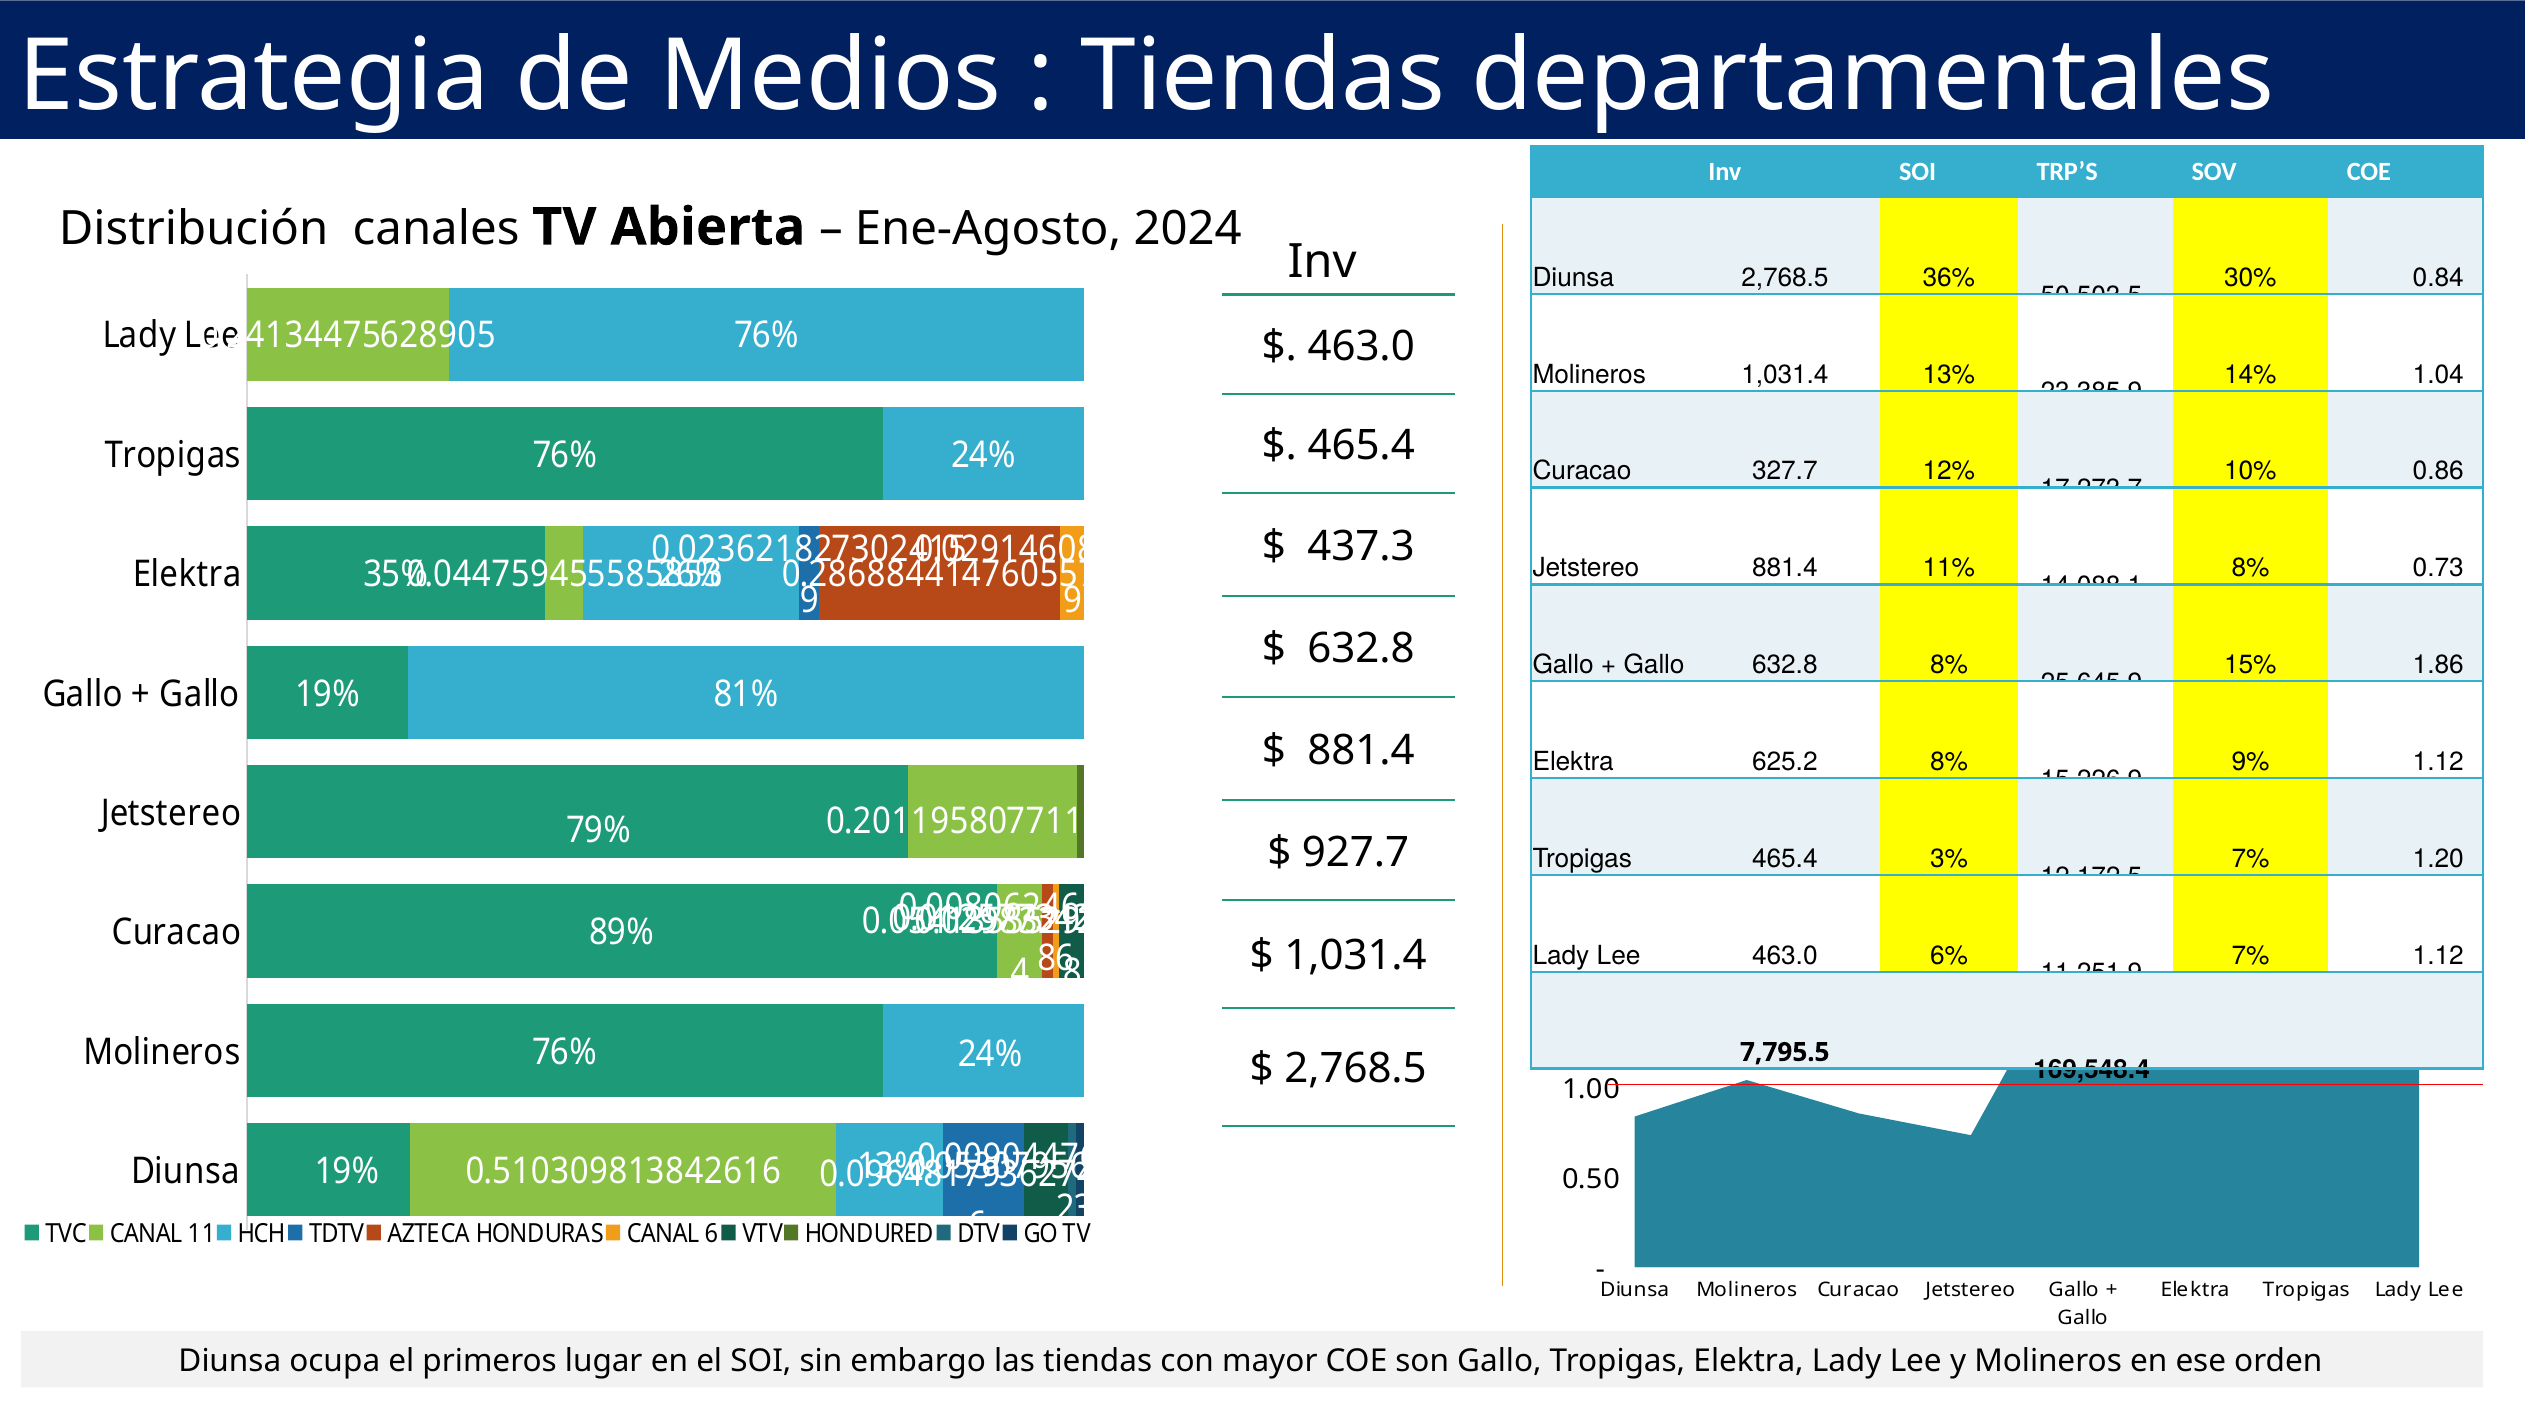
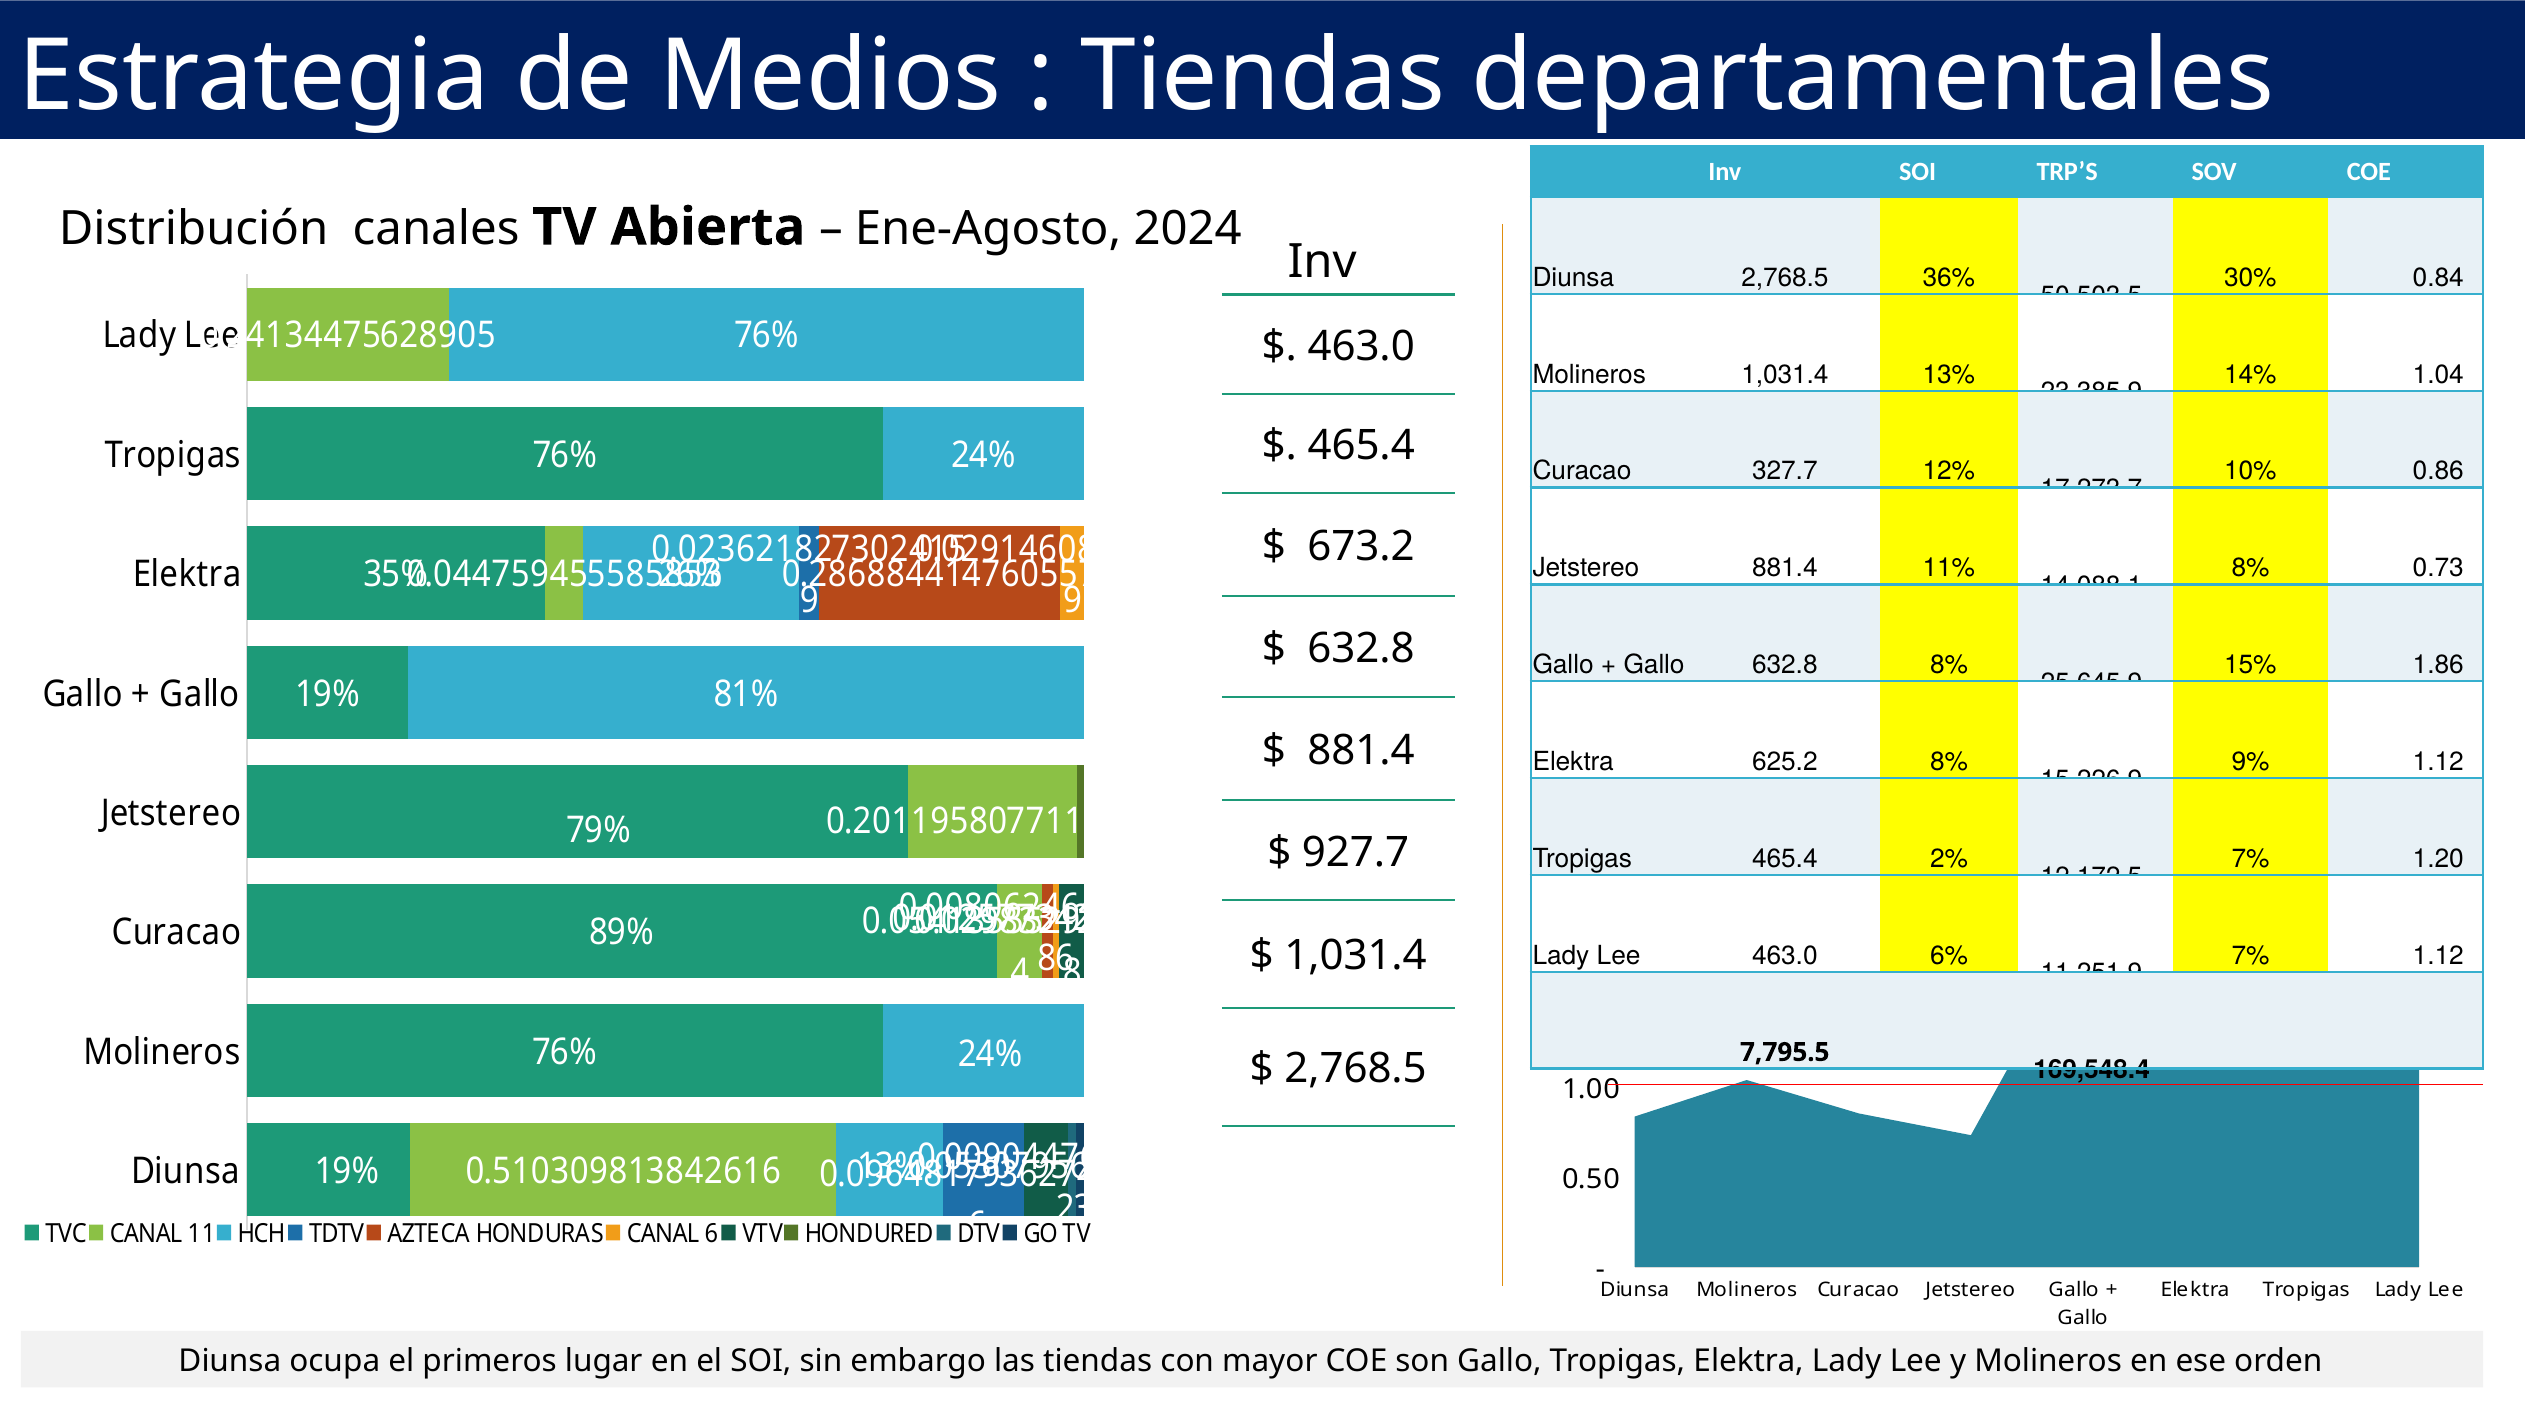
437.3: 437.3 -> 673.2
3%: 3% -> 2%
